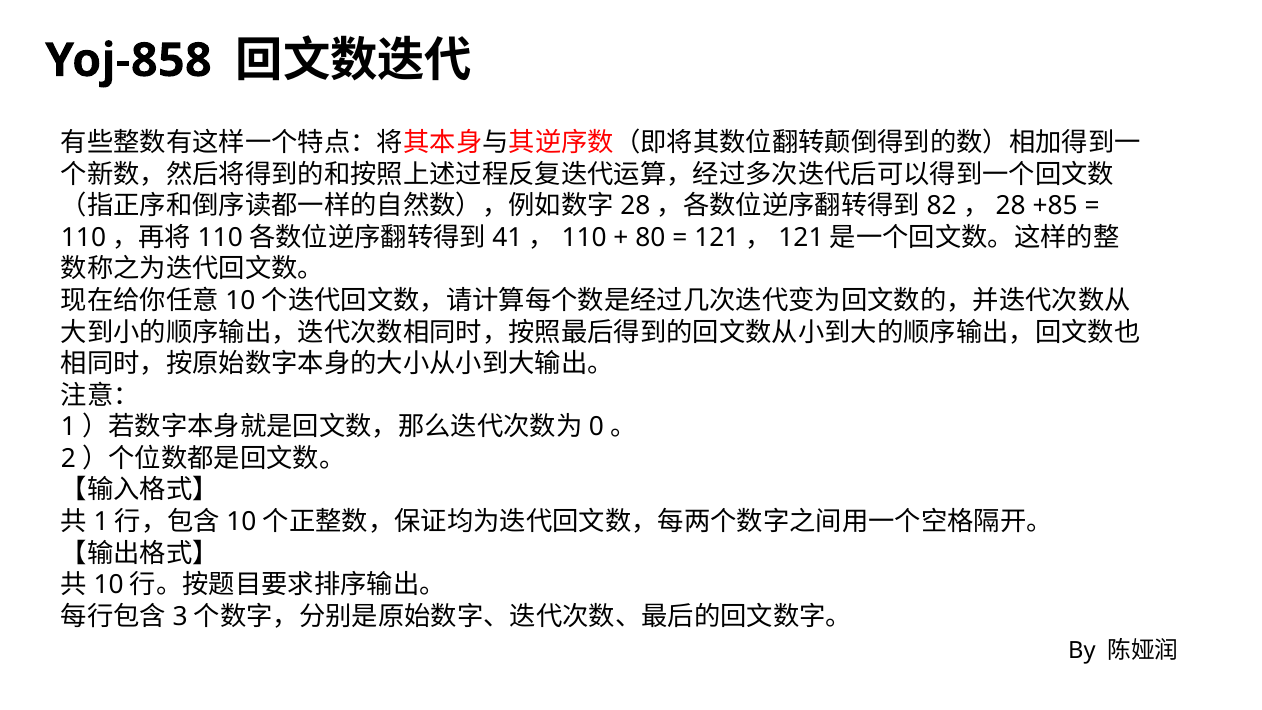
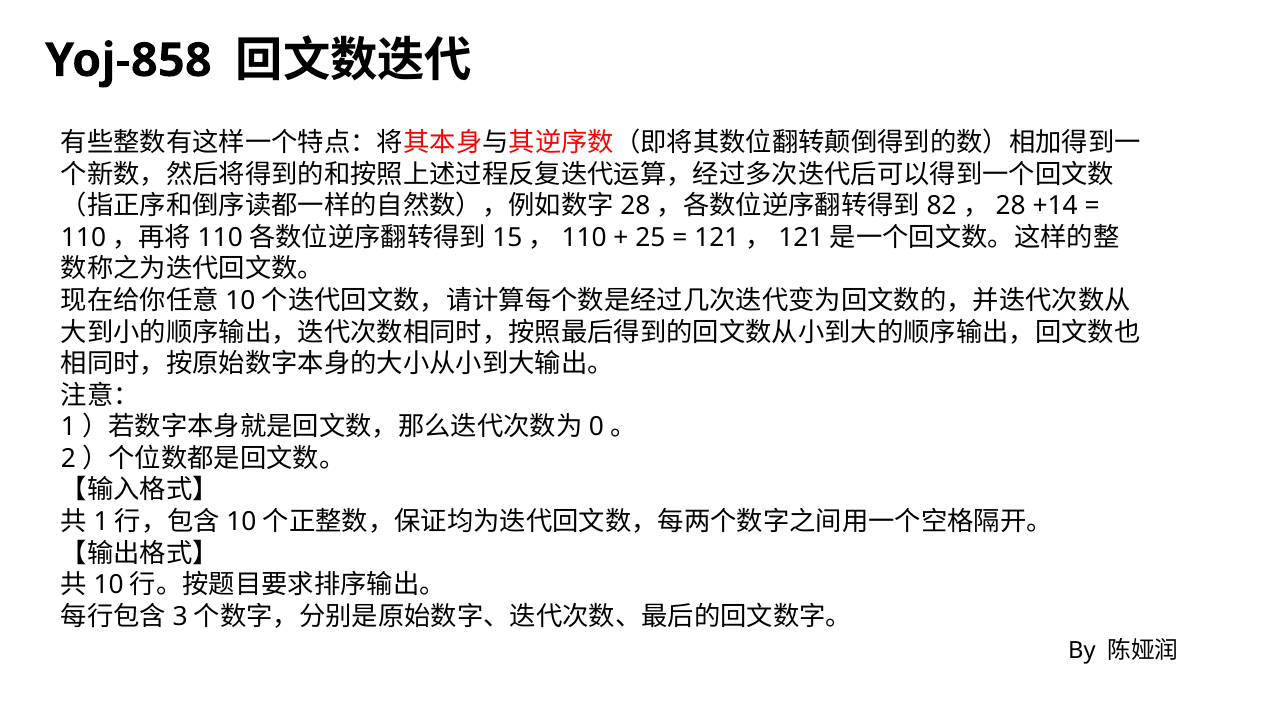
+85: +85 -> +14
41: 41 -> 15
80: 80 -> 25
